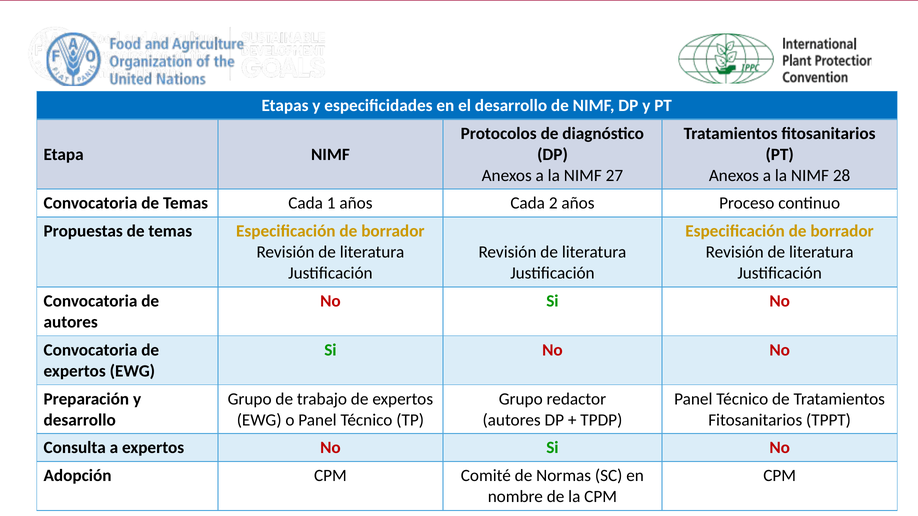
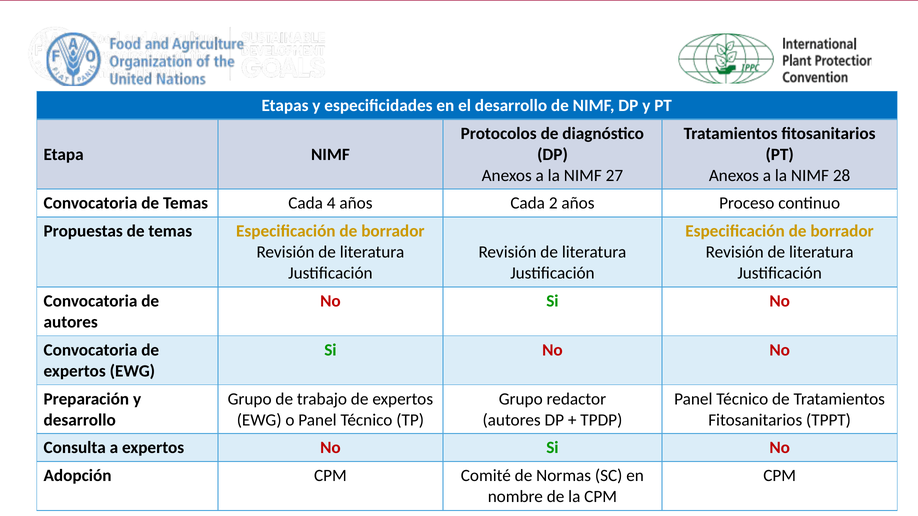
1: 1 -> 4
